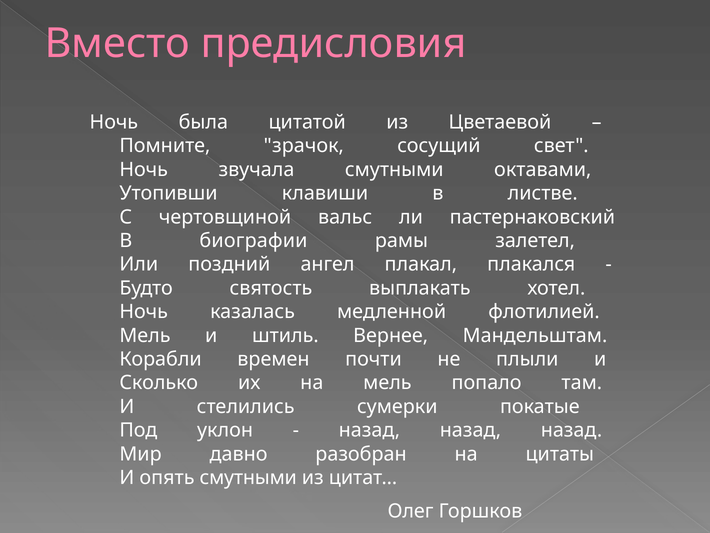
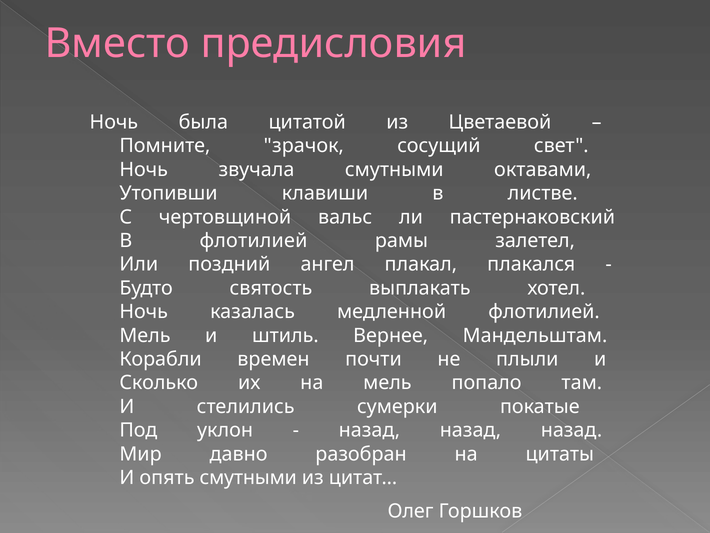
В биографии: биографии -> флотилией
